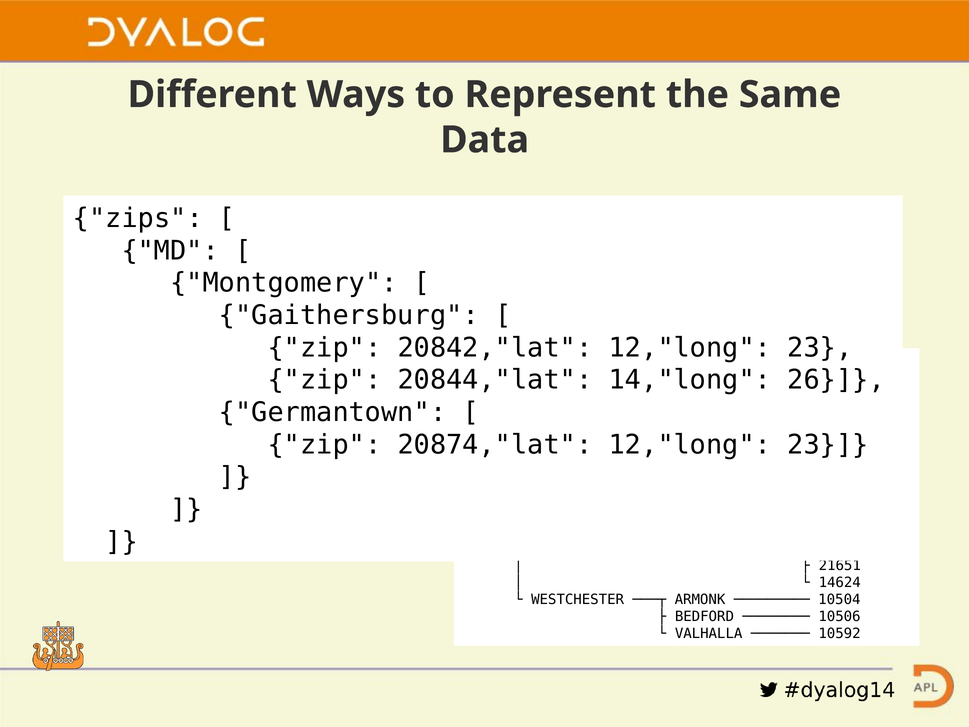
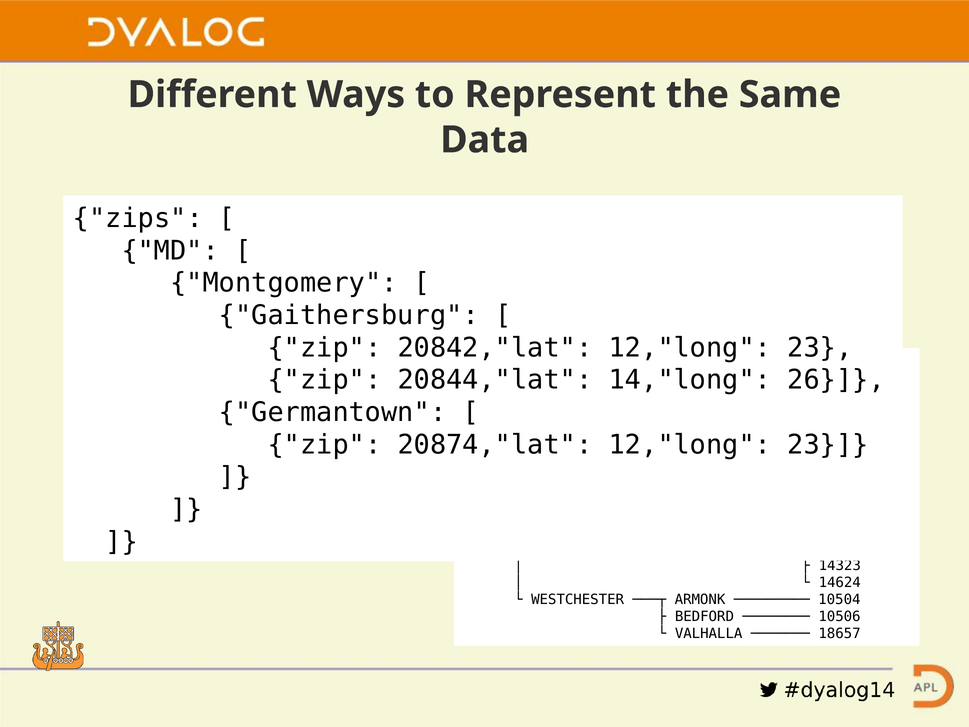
21651: 21651 -> 14323
10592: 10592 -> 18657
